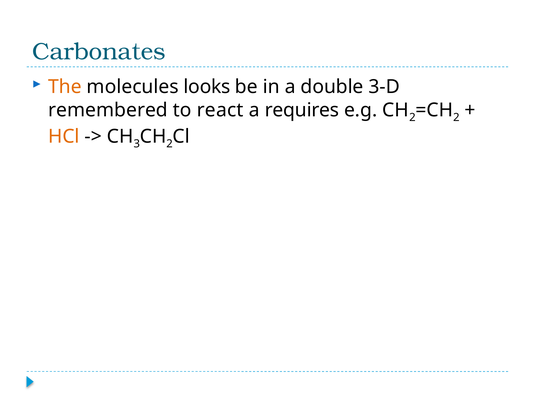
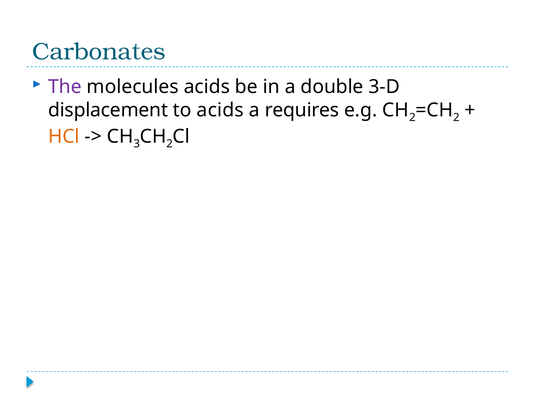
The colour: orange -> purple
molecules looks: looks -> acids
remembered: remembered -> displacement
to react: react -> acids
